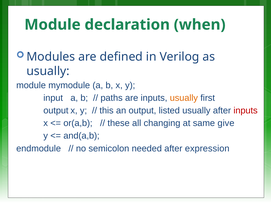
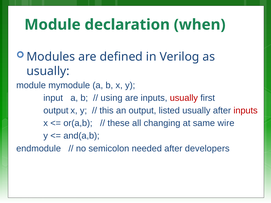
paths: paths -> using
usually at (184, 98) colour: orange -> red
give: give -> wire
expression: expression -> developers
